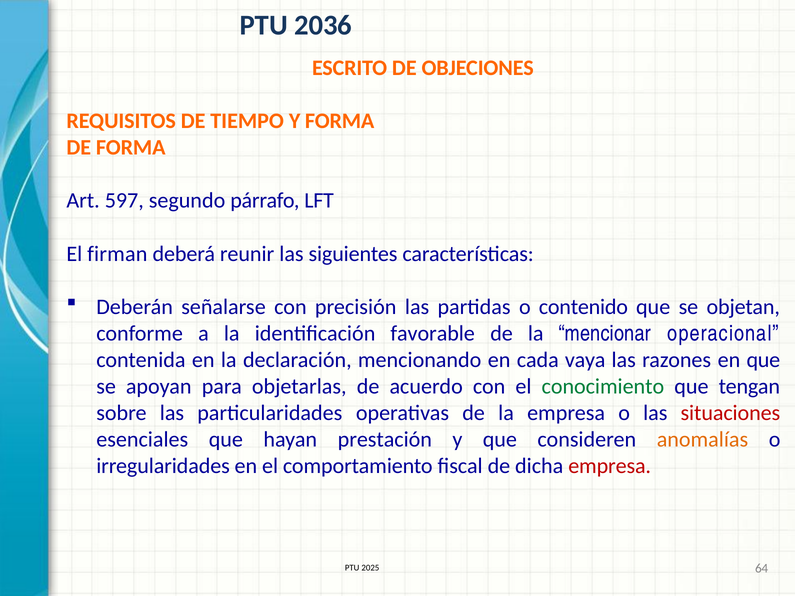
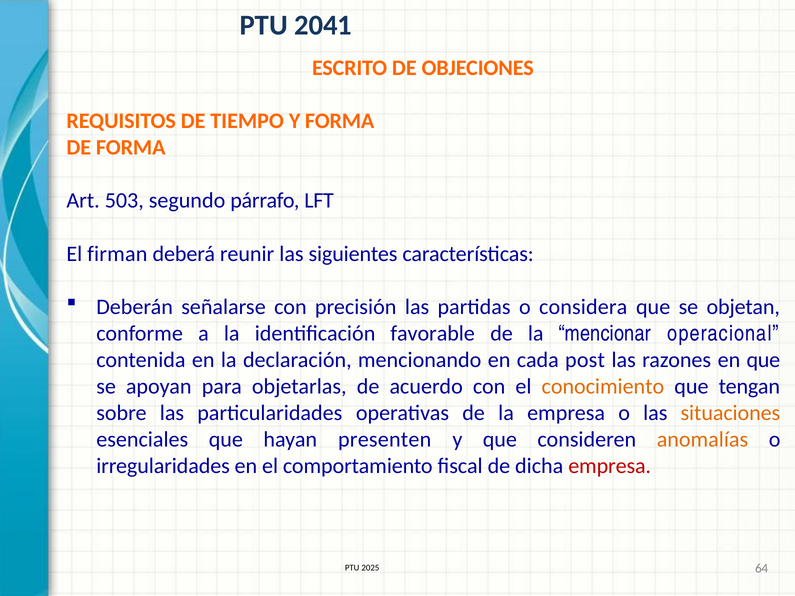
2036: 2036 -> 2041
597: 597 -> 503
contenido: contenido -> considera
vaya: vaya -> post
conocimiento colour: green -> orange
situaciones colour: red -> orange
prestación: prestación -> presenten
